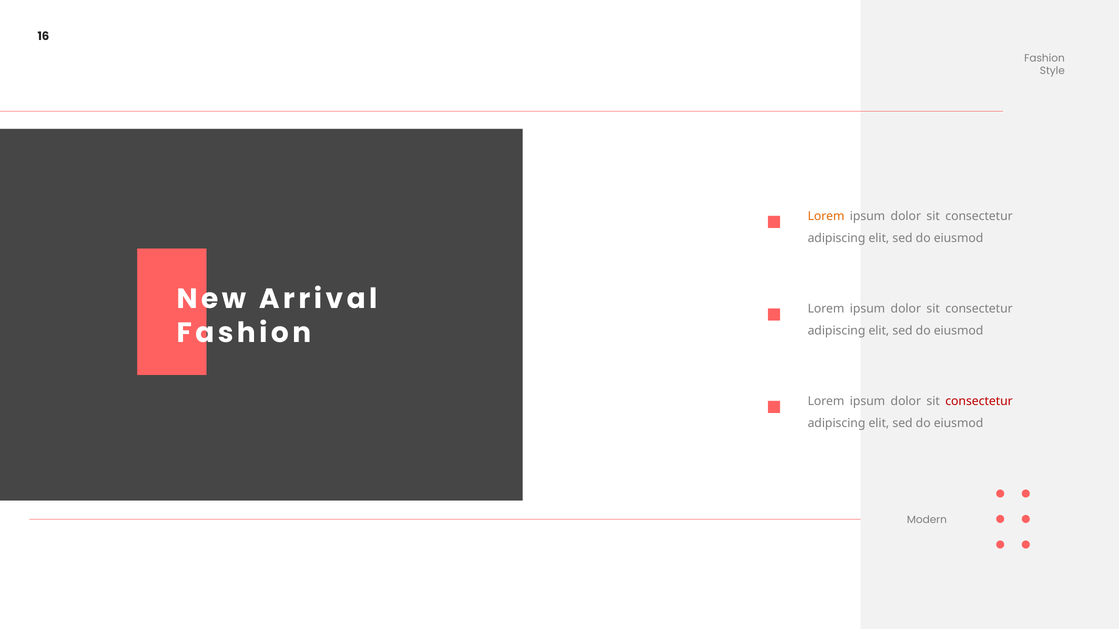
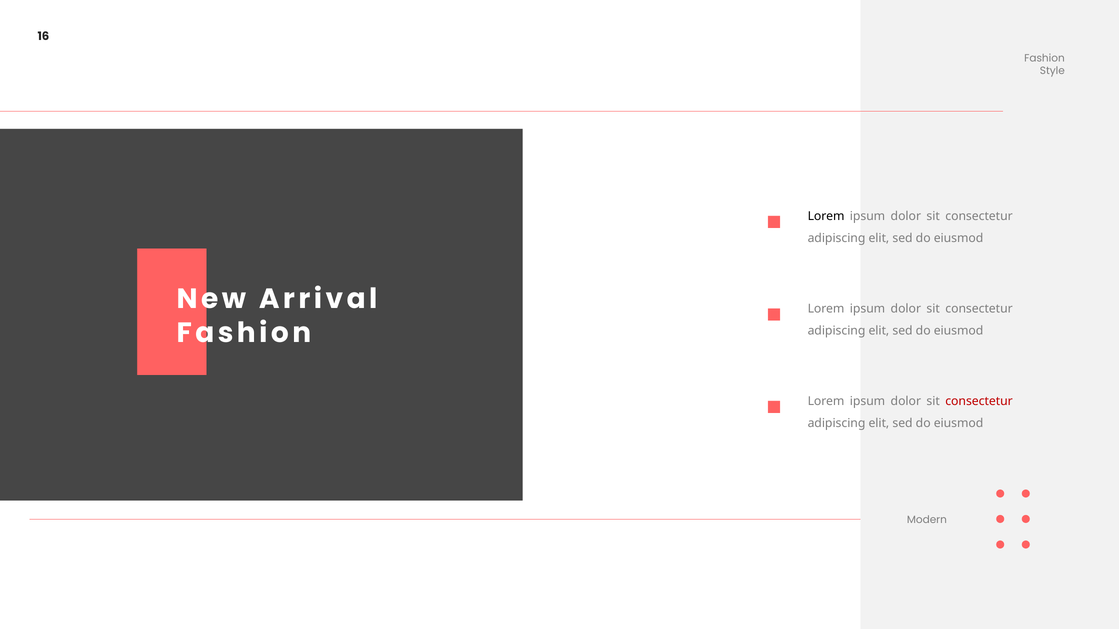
Lorem at (826, 217) colour: orange -> black
